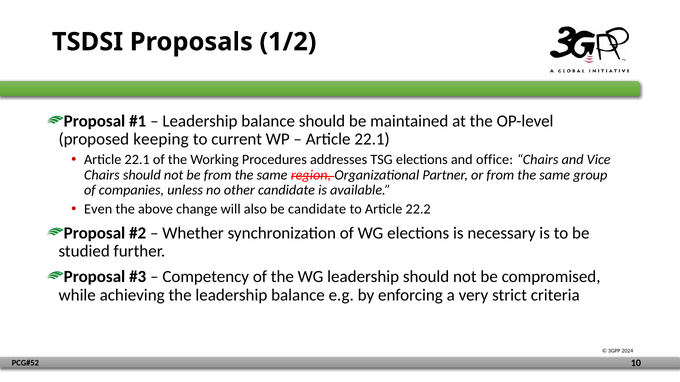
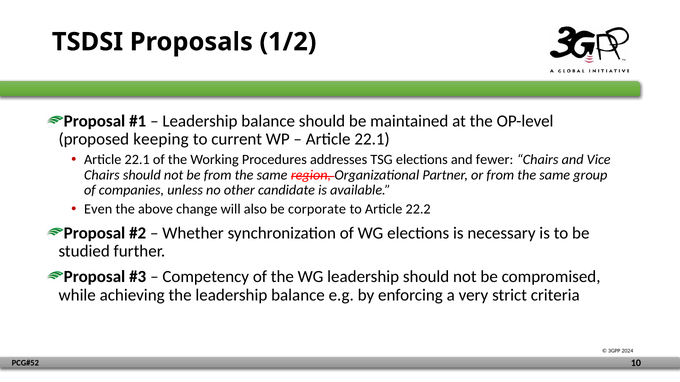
office: office -> fewer
be candidate: candidate -> corporate
